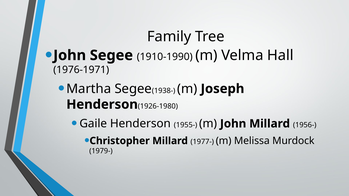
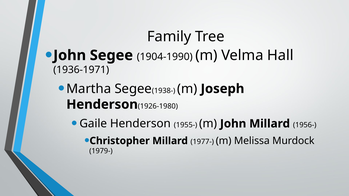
1910-1990: 1910-1990 -> 1904-1990
1976-1971: 1976-1971 -> 1936-1971
